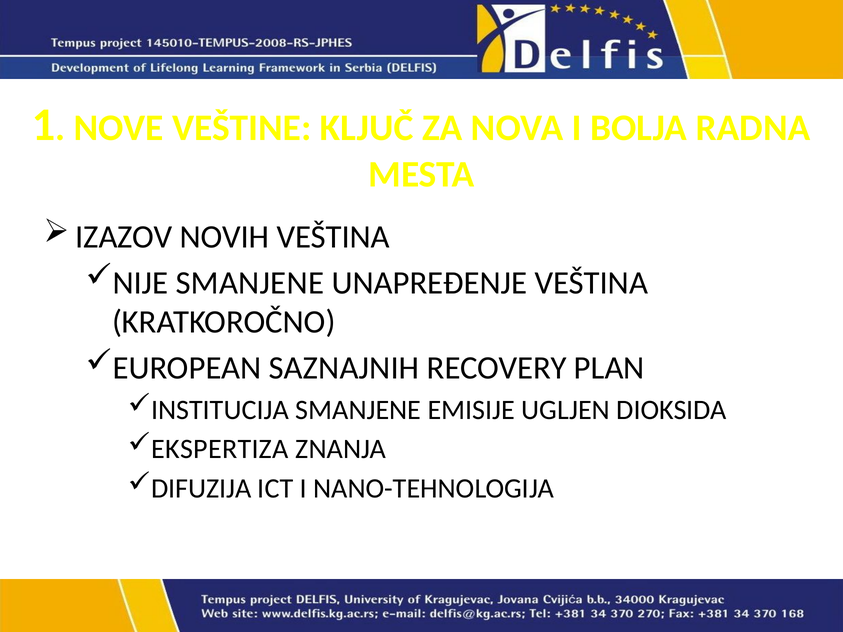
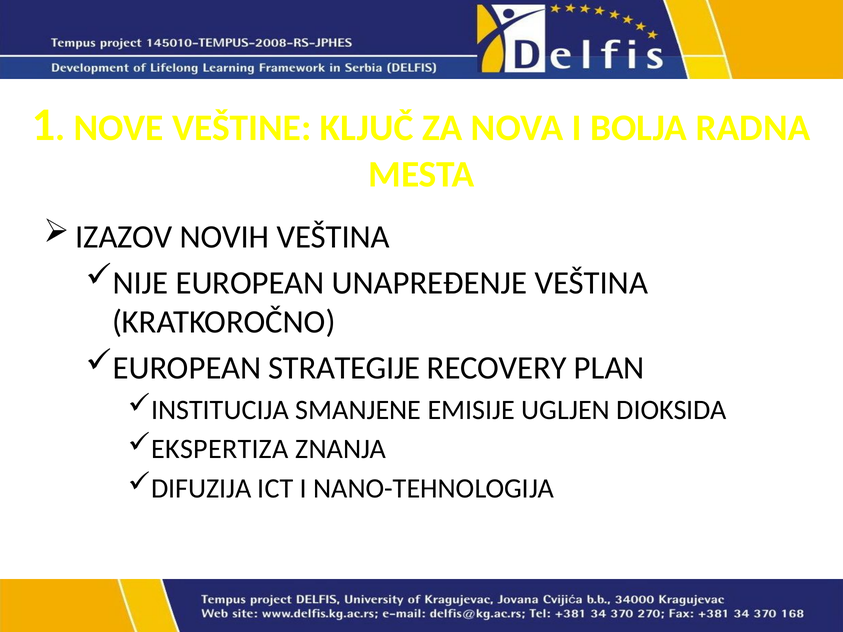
NIJE SMANJENE: SMANJENE -> EUROPEAN
SAZNAJNIH: SAZNAJNIH -> STRATEGIJE
